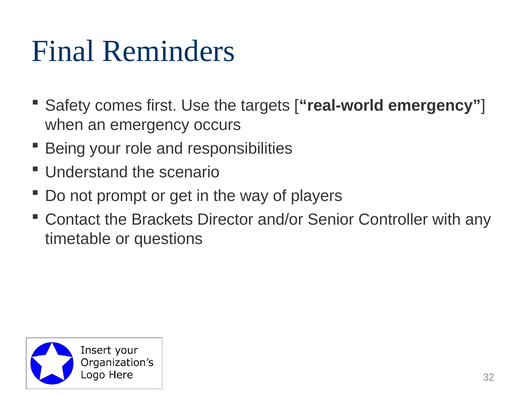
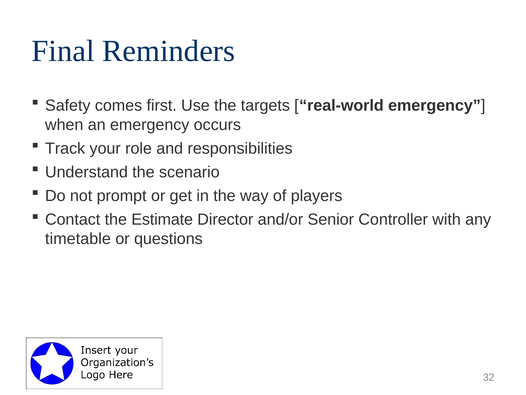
Being: Being -> Track
Brackets: Brackets -> Estimate
